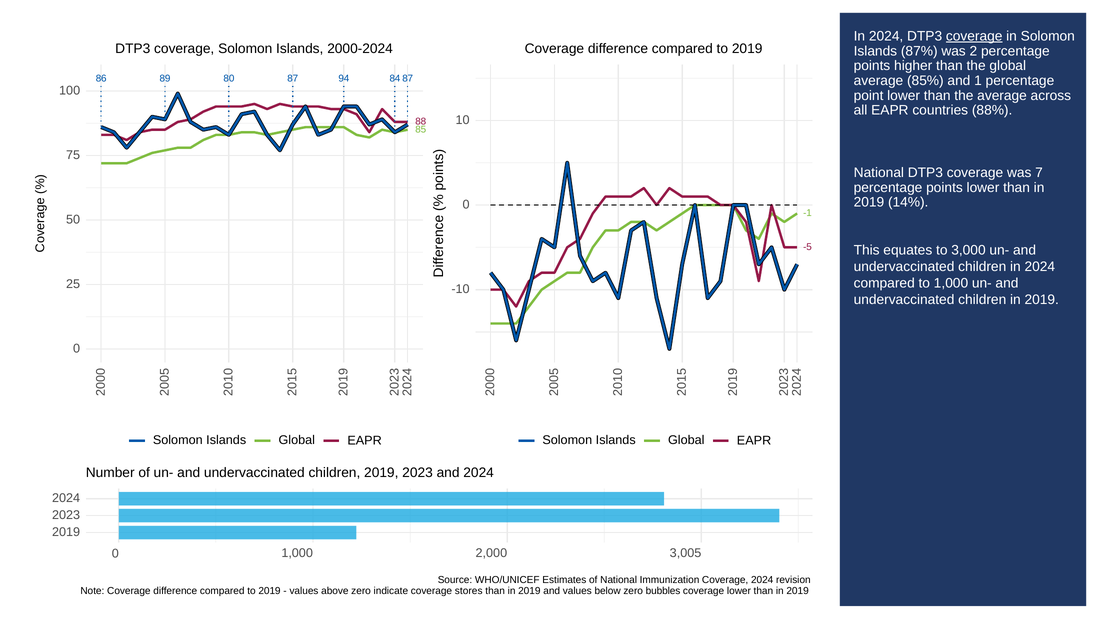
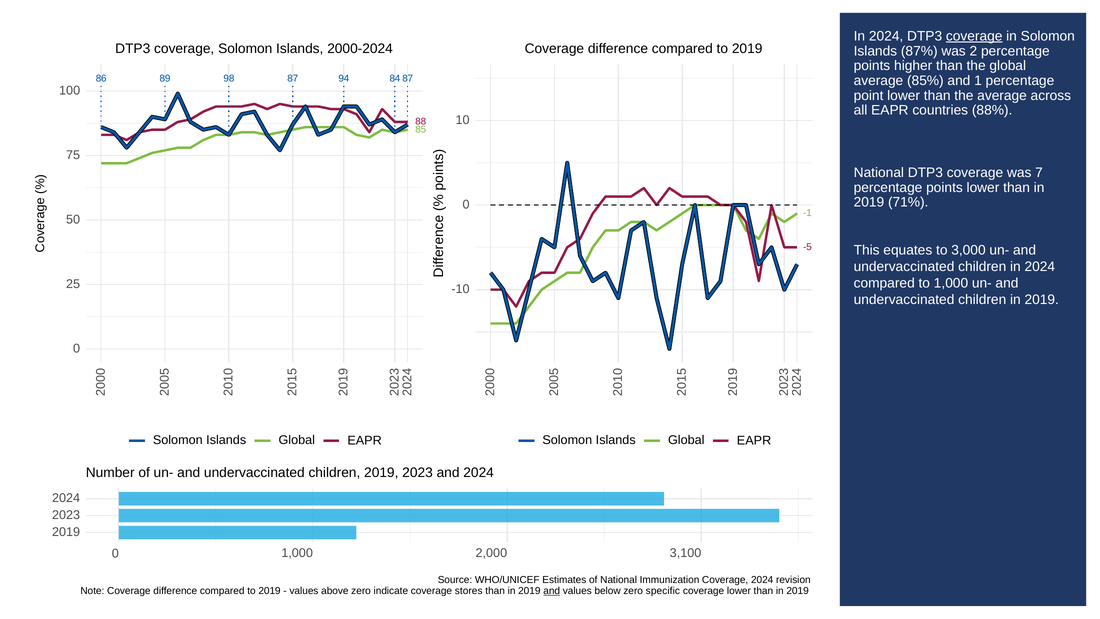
80: 80 -> 98
14%: 14% -> 71%
3,005: 3,005 -> 3,100
and at (552, 591) underline: none -> present
bubbles: bubbles -> specific
